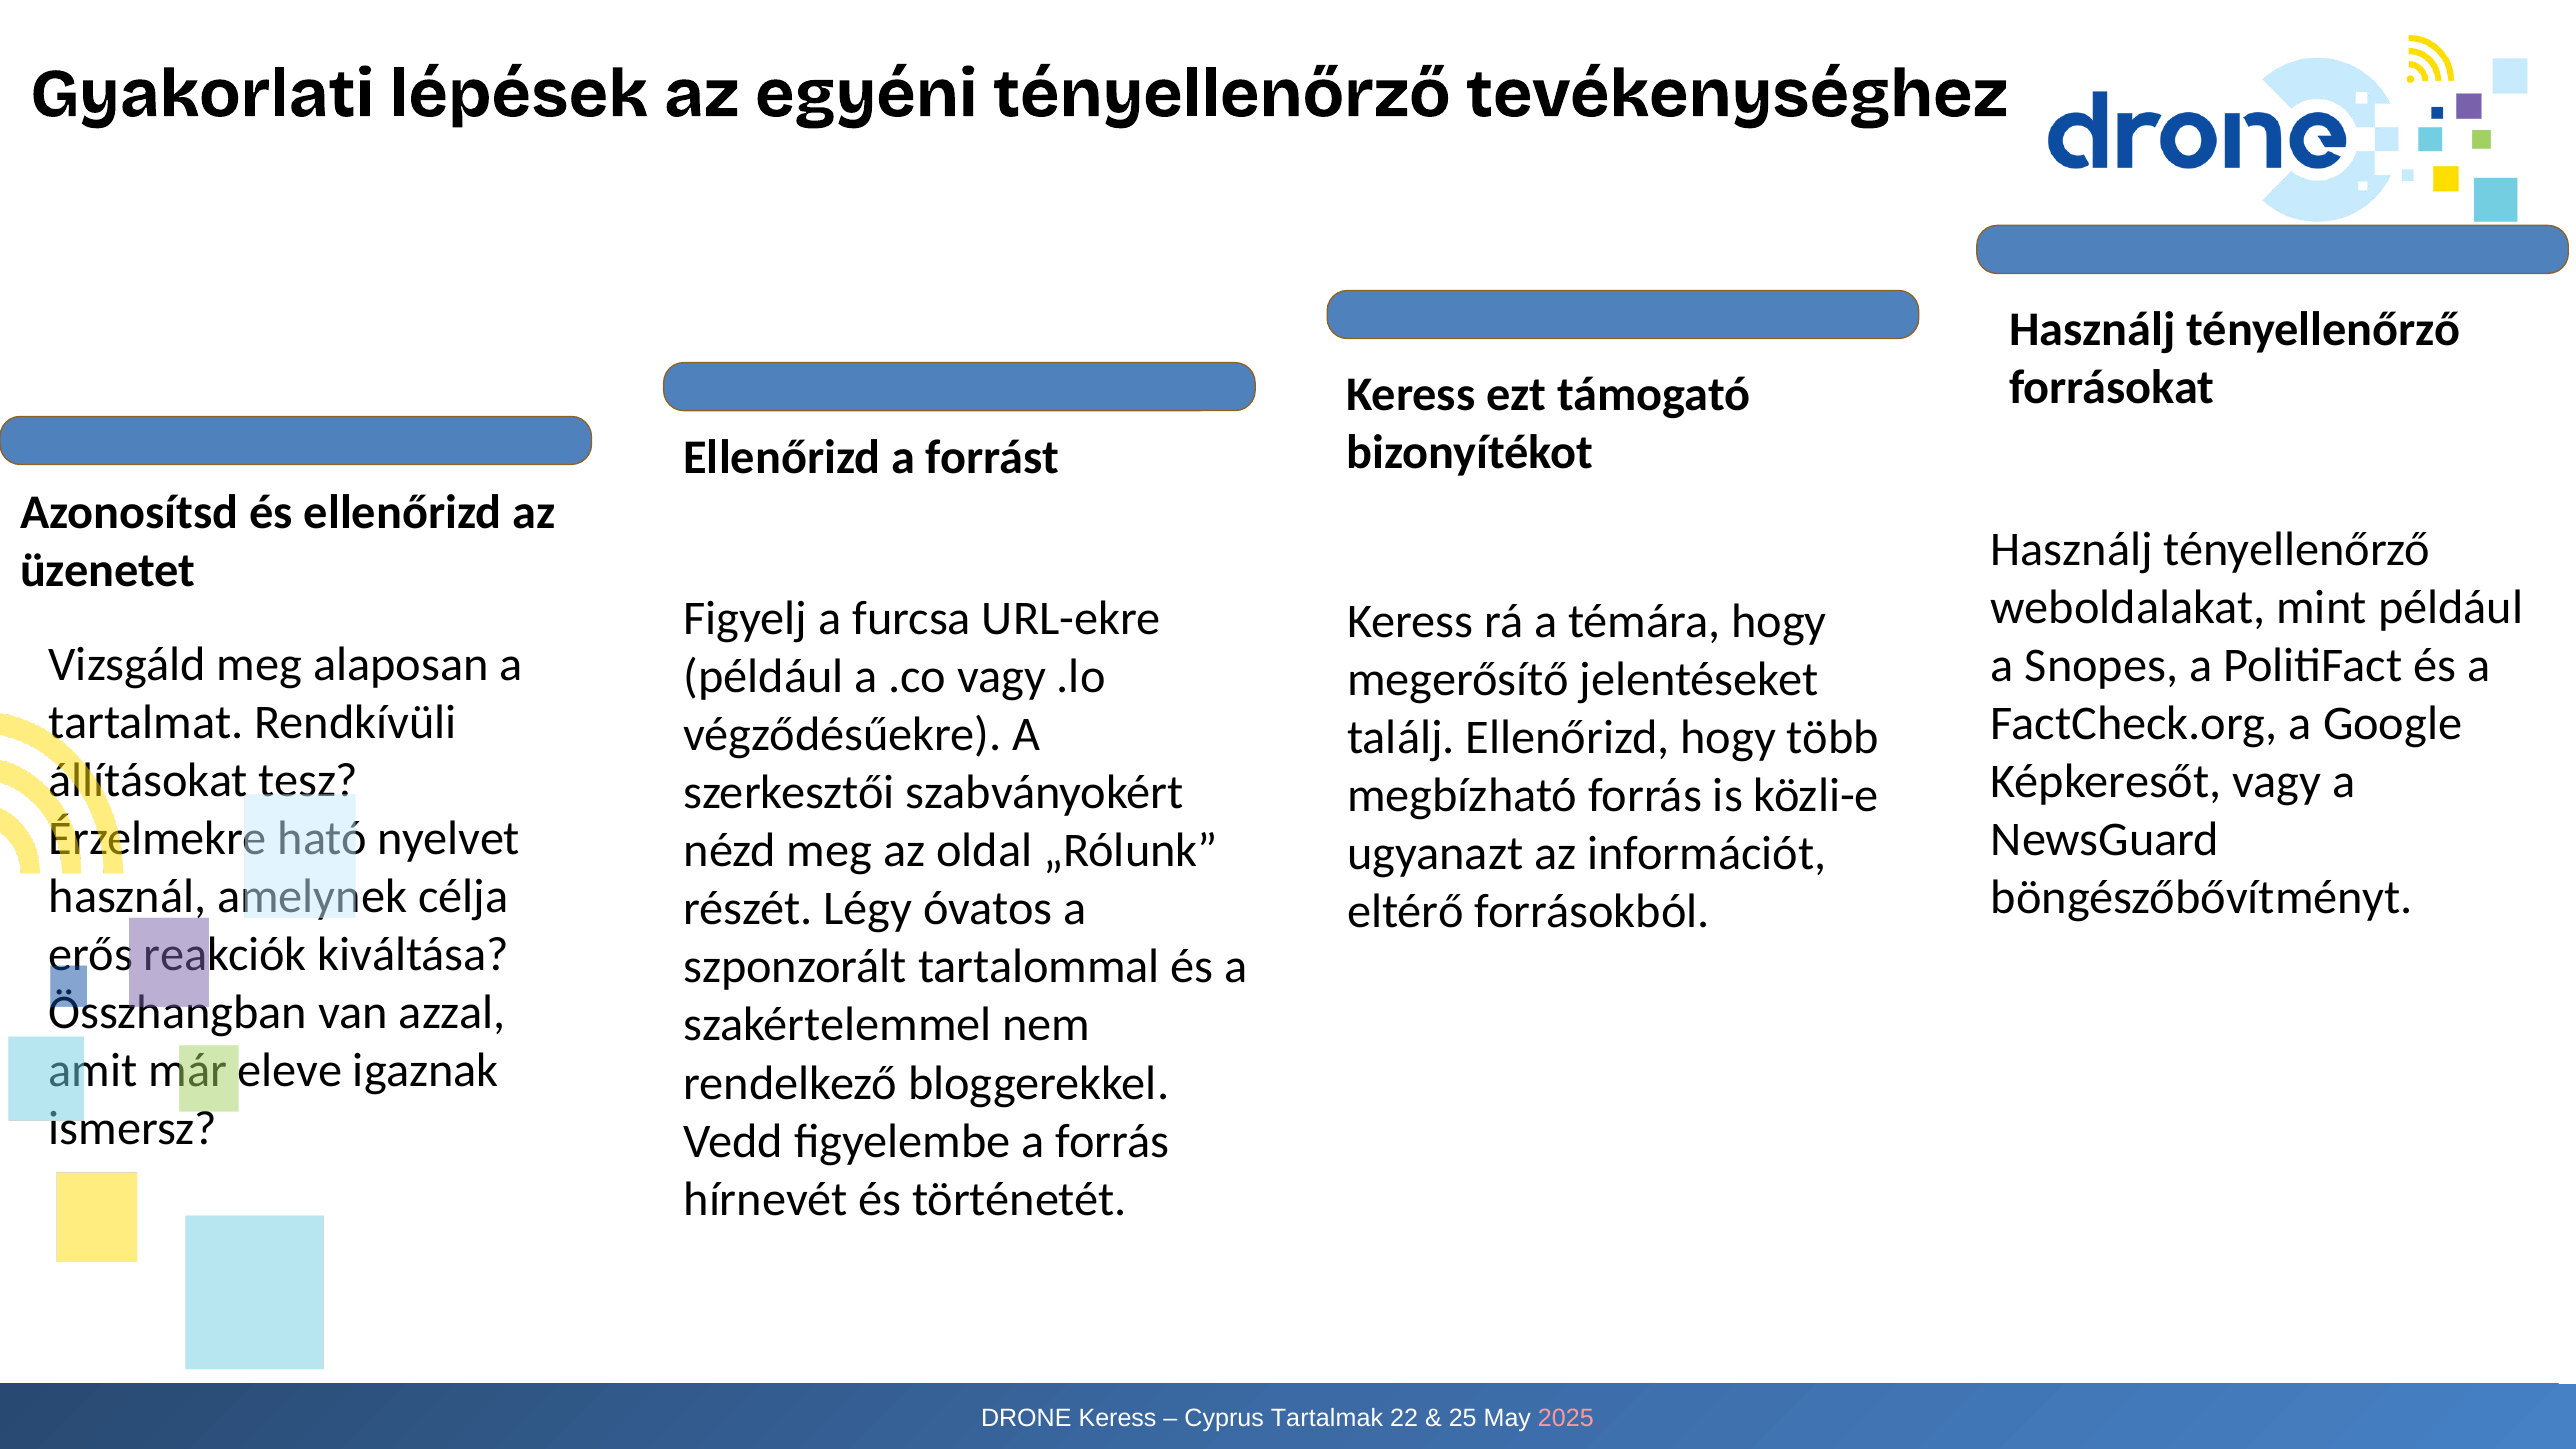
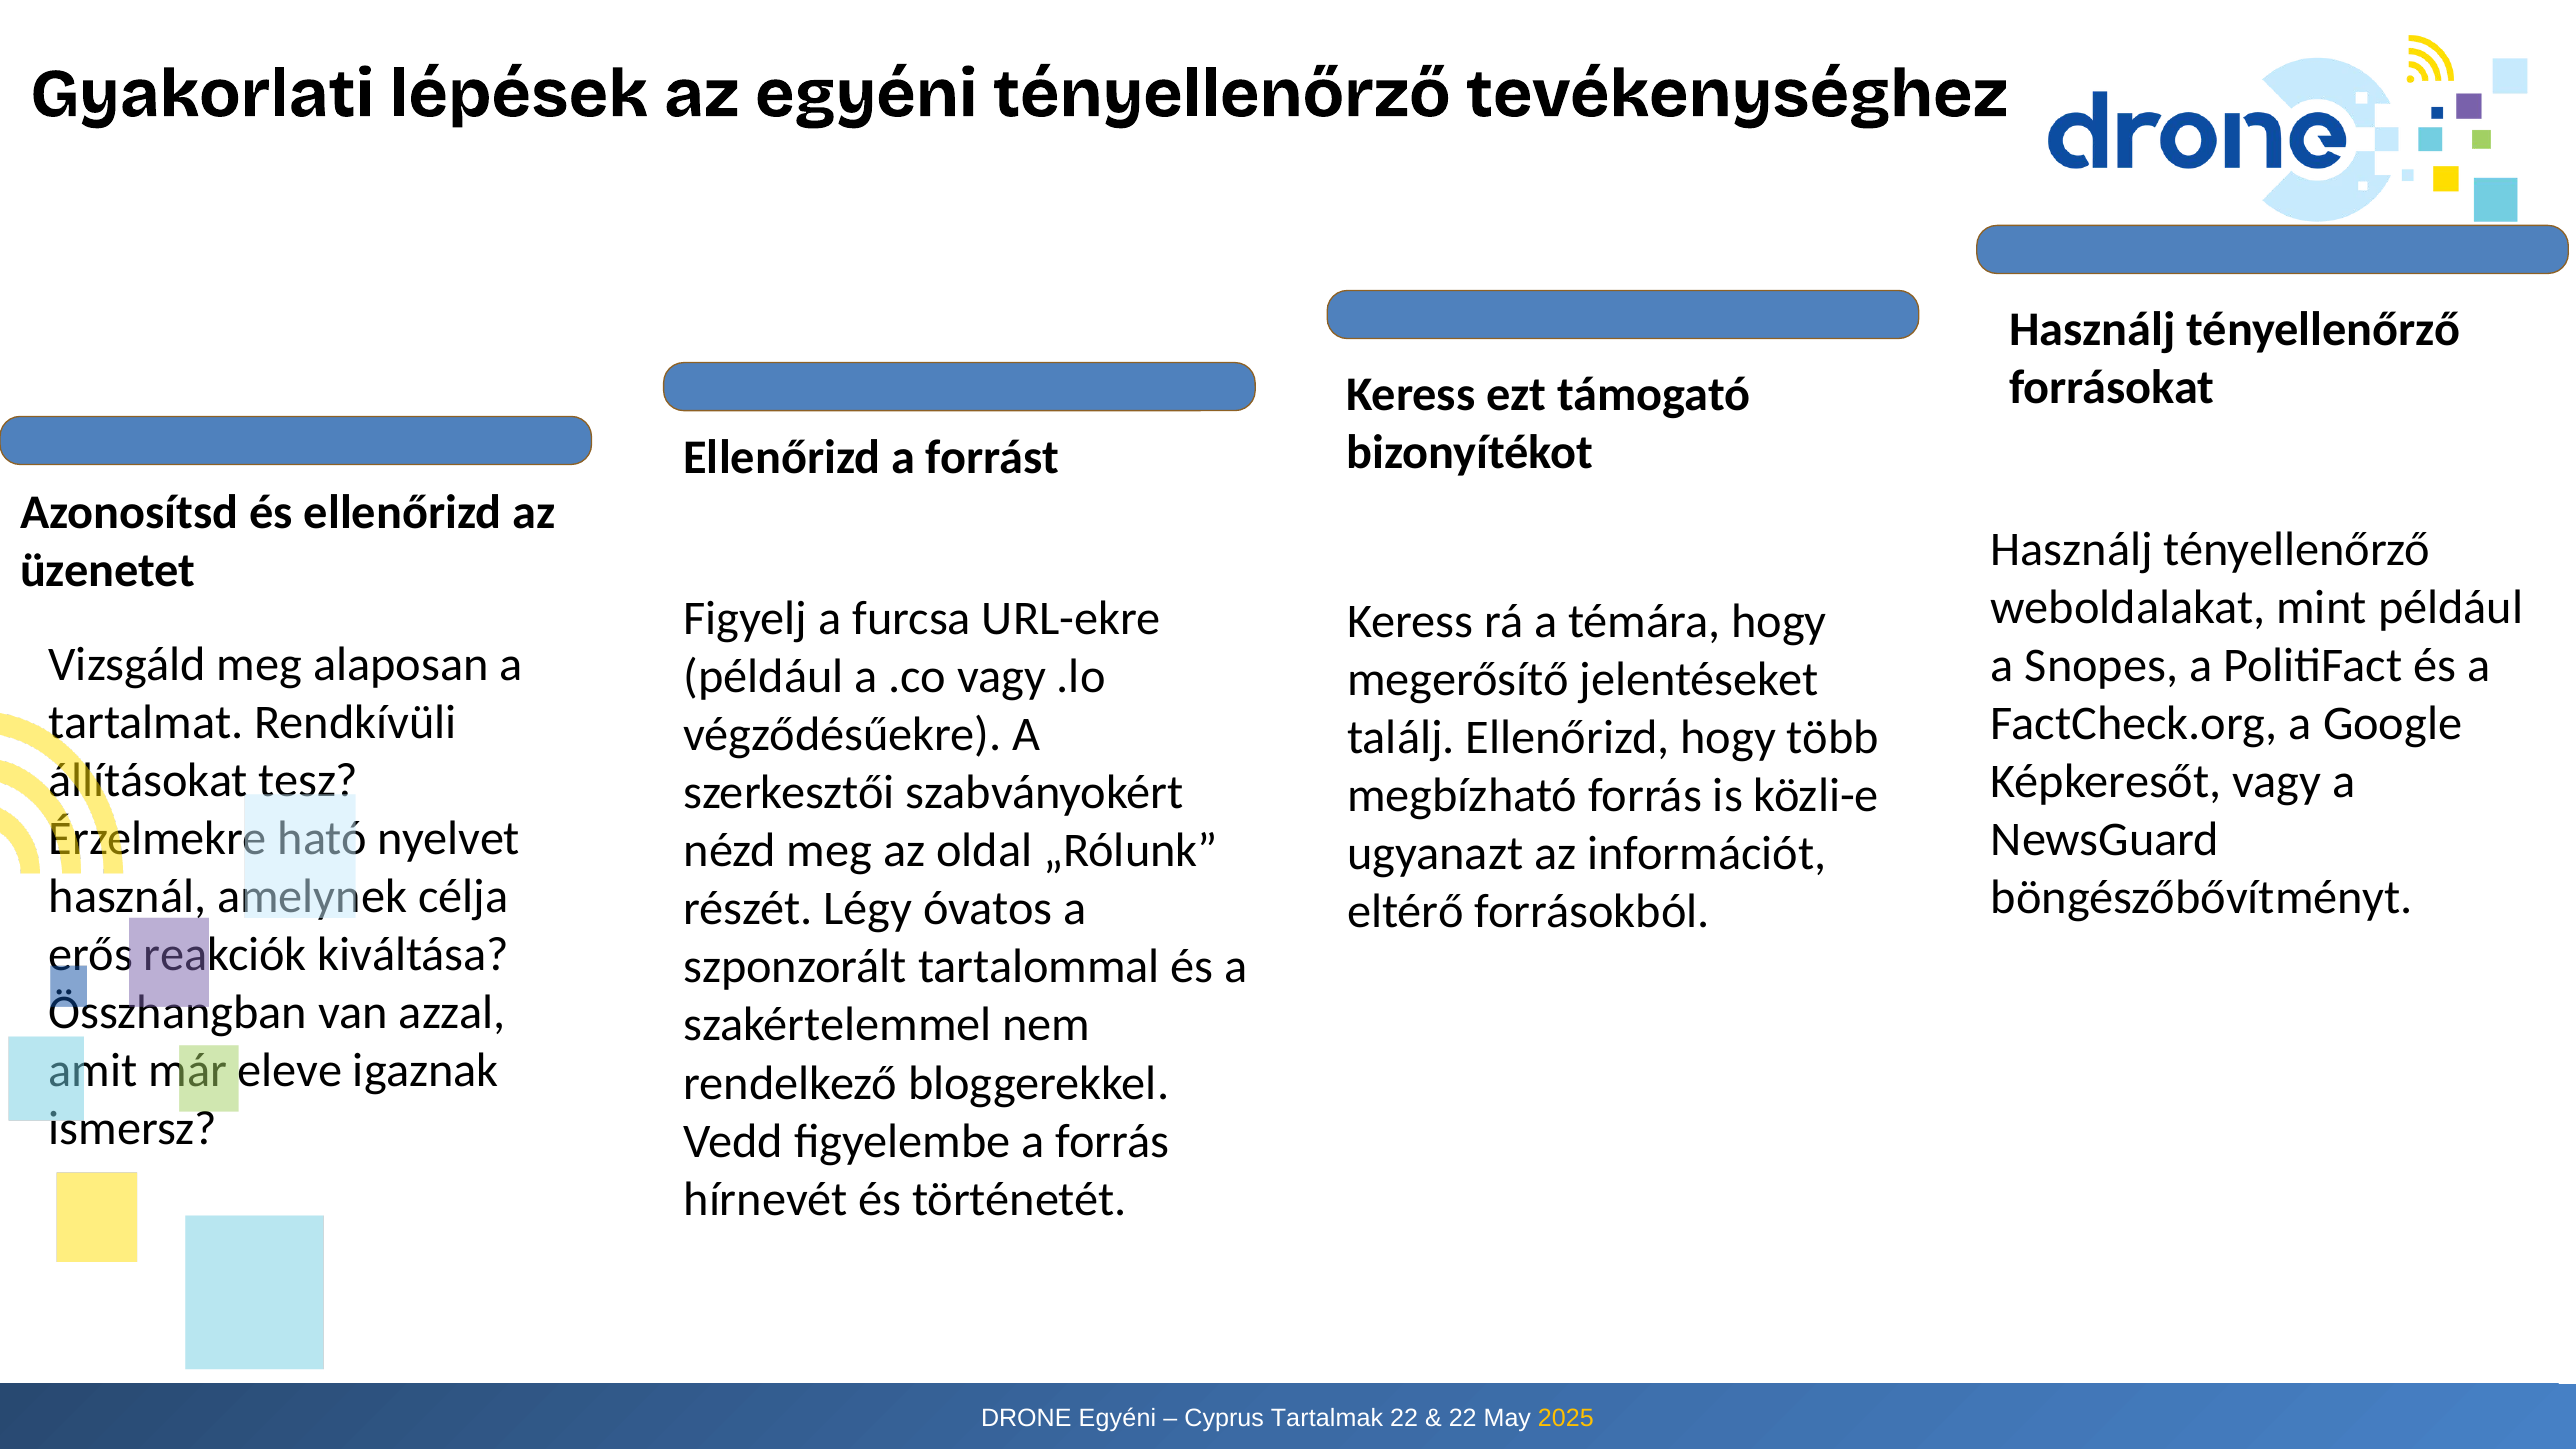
DRONE Keress: Keress -> Egyéni
25 at (1463, 1418): 25 -> 22
2025 colour: pink -> yellow
